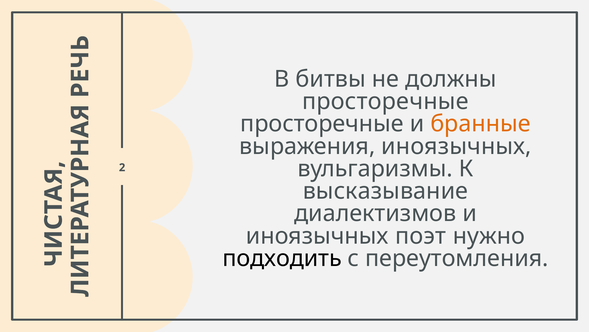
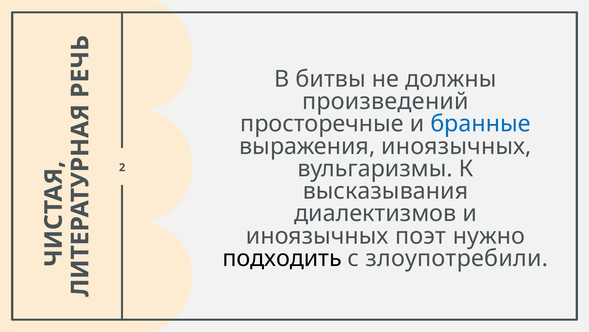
просторечные at (385, 101): просторечные -> произведений
бранные colour: orange -> blue
высказывание: высказывание -> высказывания
переутомления: переутомления -> злоупотребили
